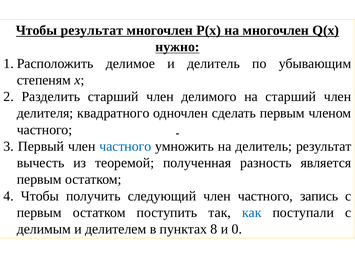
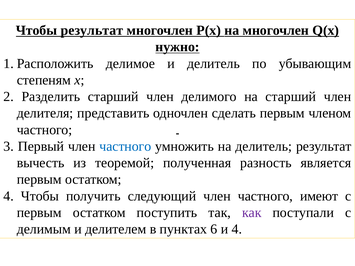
квадратного: квадратного -> представить
запись: запись -> имеют
как colour: blue -> purple
8: 8 -> 6
и 0: 0 -> 4
